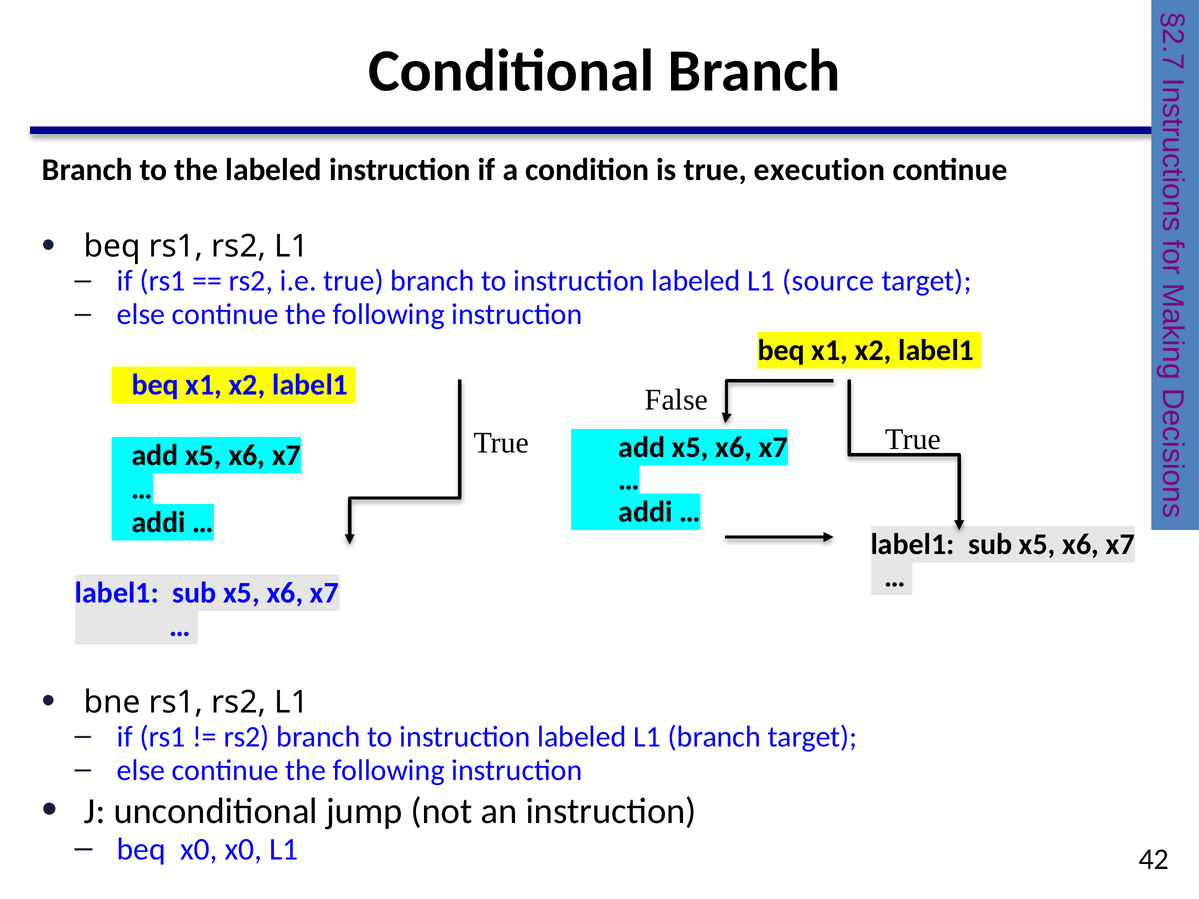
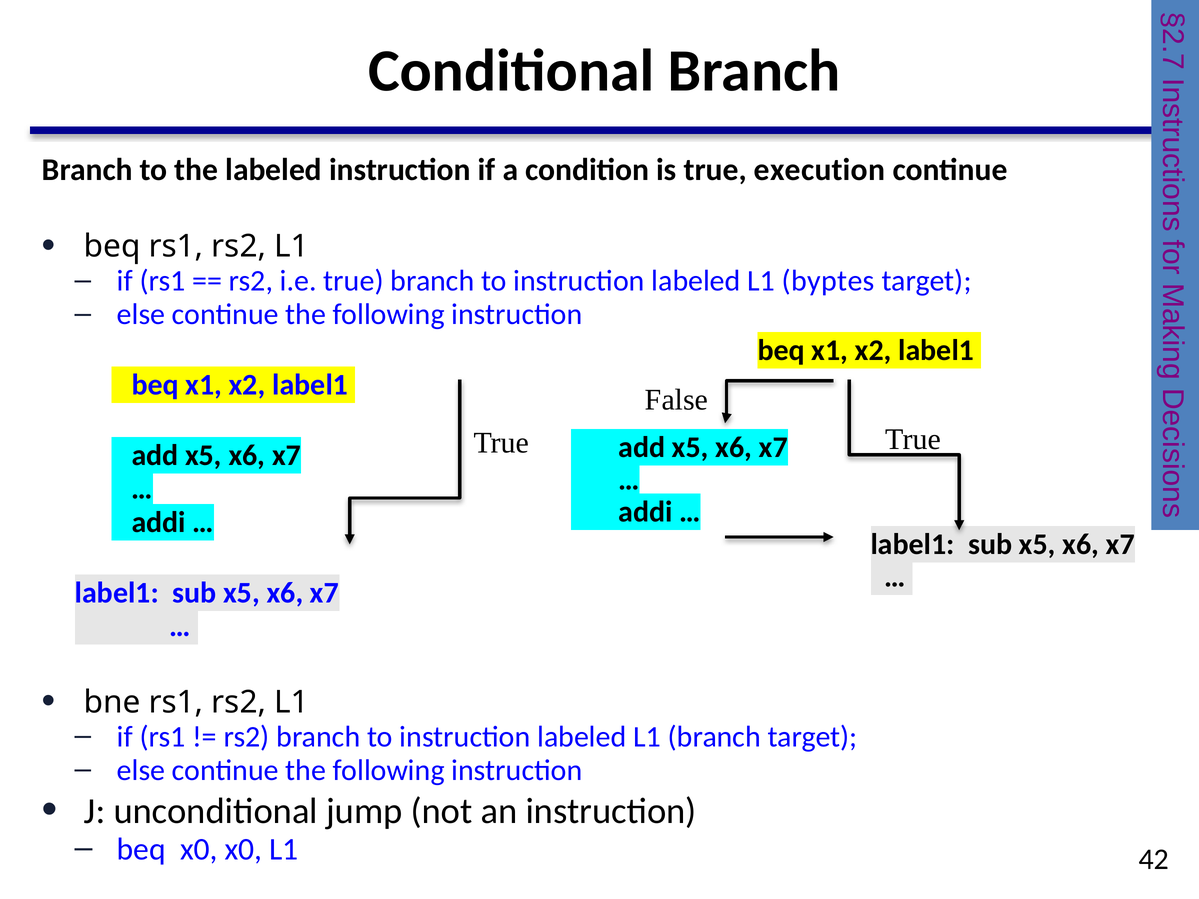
source: source -> byptes
